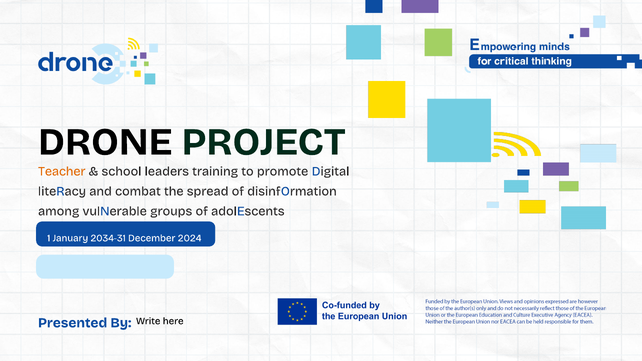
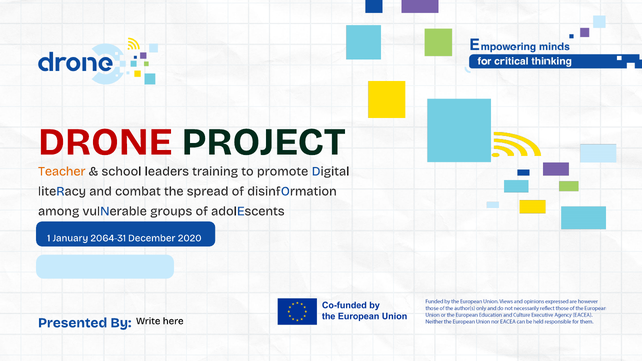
DRONE colour: black -> red
2034-31: 2034-31 -> 2064-31
2024: 2024 -> 2020
